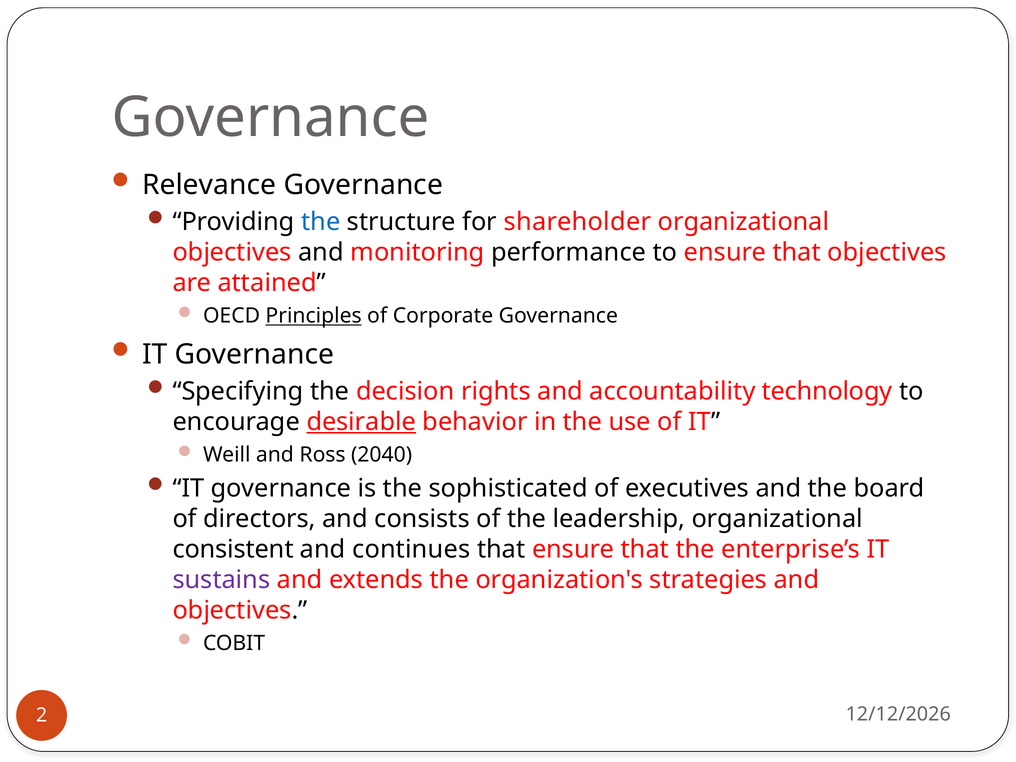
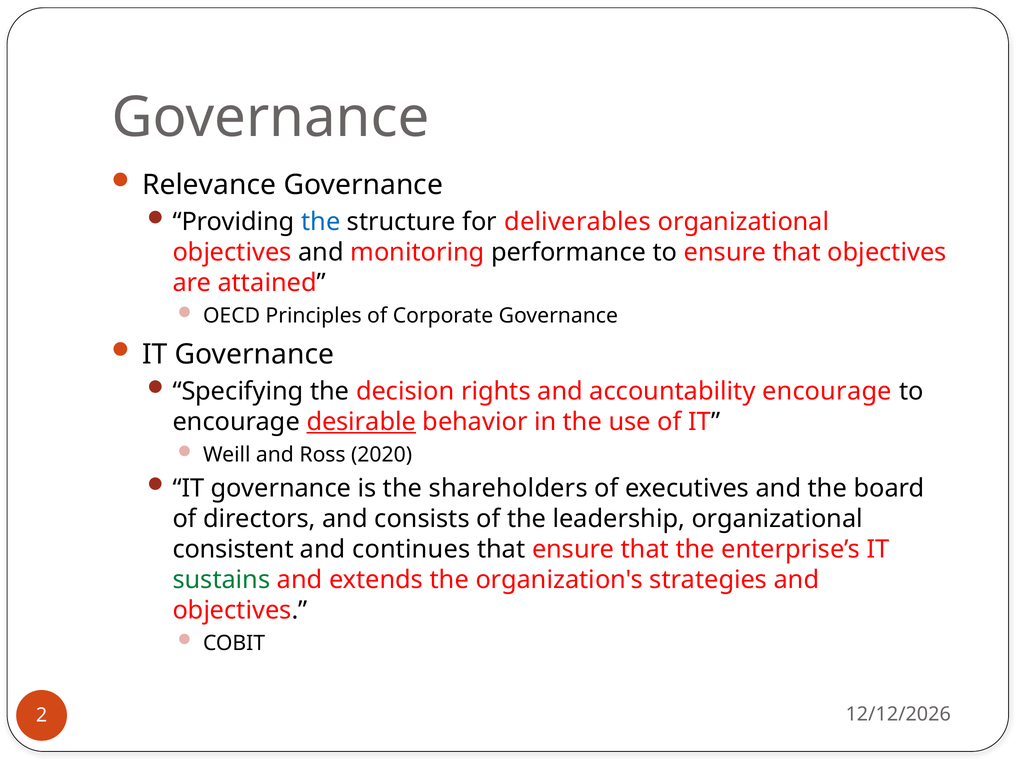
shareholder: shareholder -> deliverables
Principles underline: present -> none
accountability technology: technology -> encourage
2040: 2040 -> 2020
sophisticated: sophisticated -> shareholders
sustains colour: purple -> green
